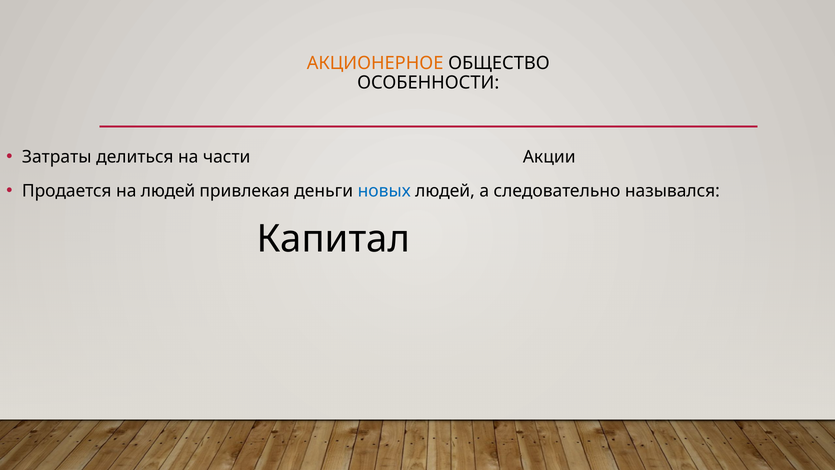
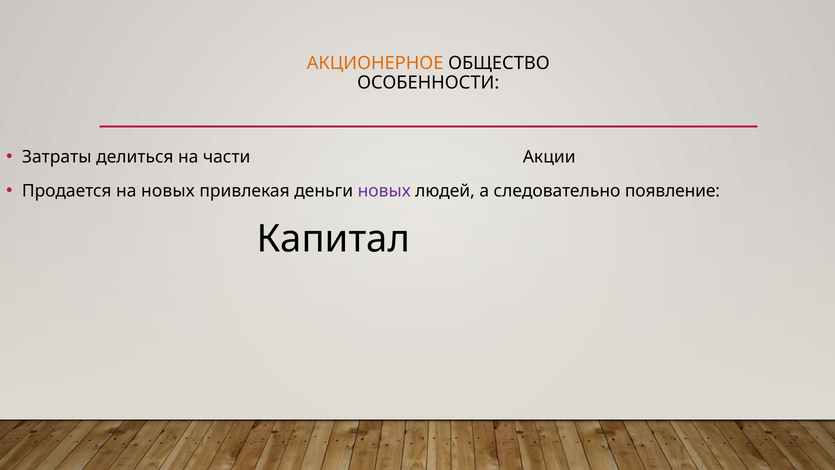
на людей: людей -> новых
новых at (384, 191) colour: blue -> purple
назывался: назывался -> появление
